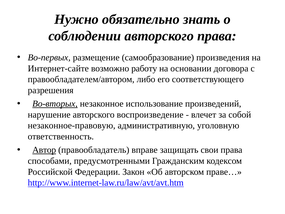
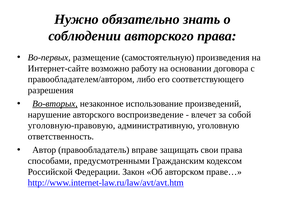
самообразование: самообразование -> самостоятельную
незаконное-правовую: незаконное-правовую -> уголовную-правовую
Автор underline: present -> none
